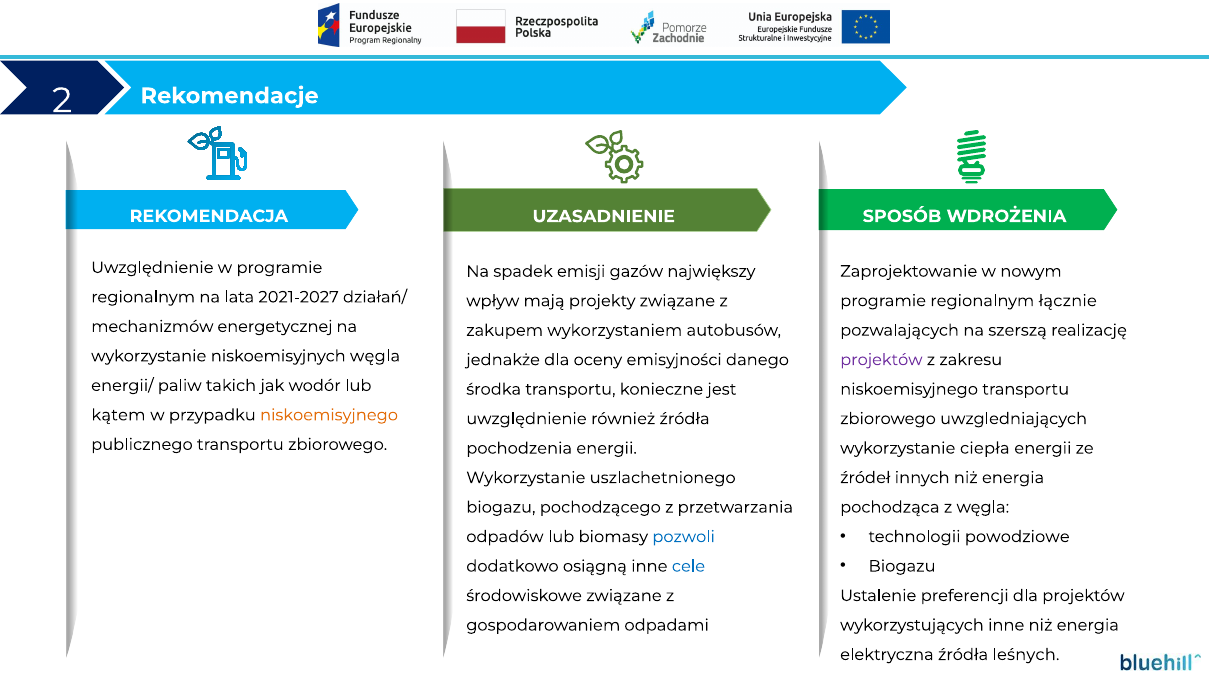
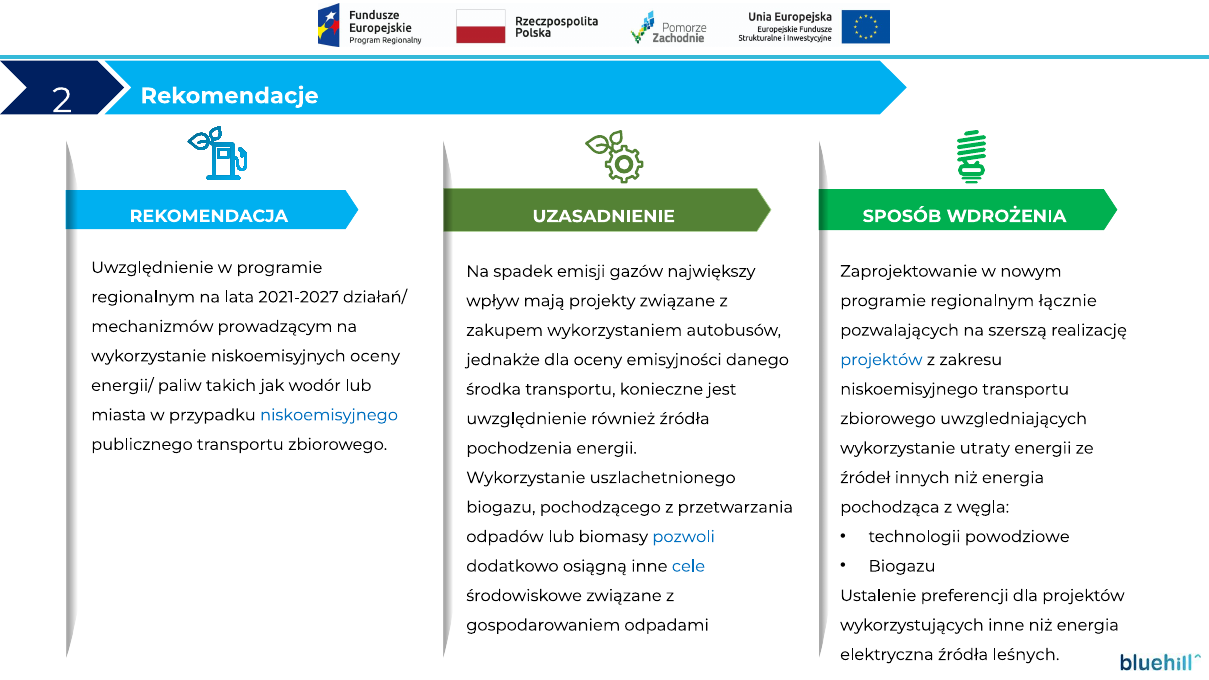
energetycznej: energetycznej -> prowadzącym
niskoemisyjnych węgla: węgla -> oceny
projektów at (881, 360) colour: purple -> blue
kątem: kątem -> miasta
niskoemisyjnego at (329, 415) colour: orange -> blue
ciepła: ciepła -> utraty
